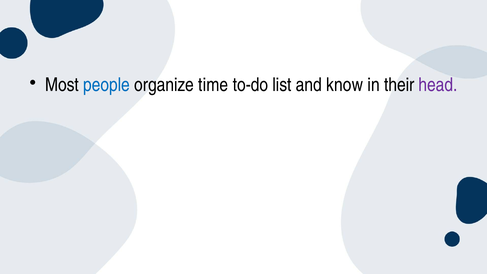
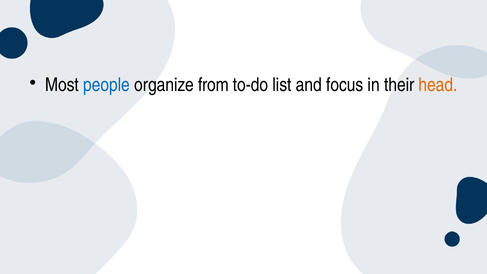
time: time -> from
know: know -> focus
head colour: purple -> orange
